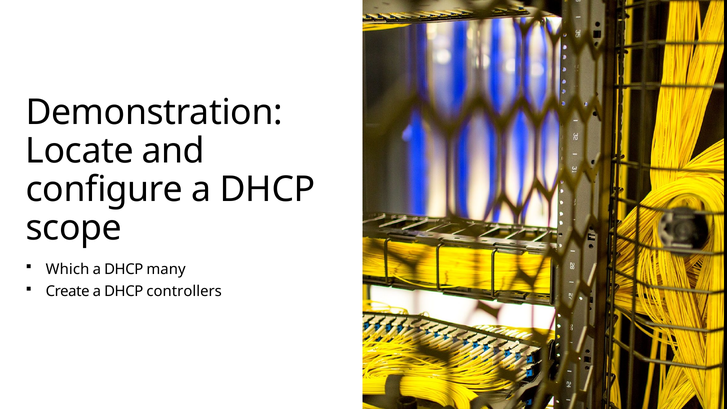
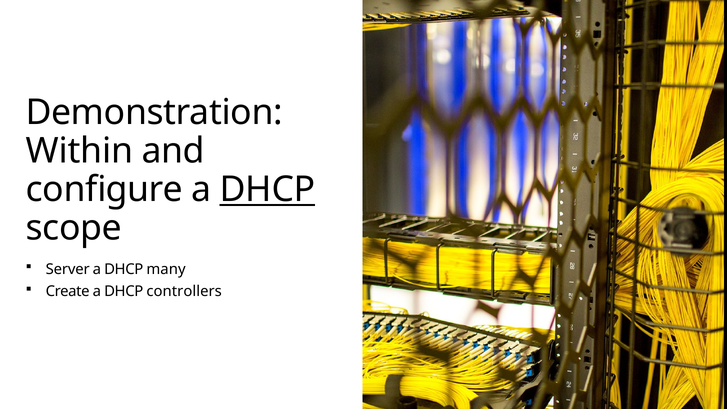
Locate: Locate -> Within
DHCP at (267, 190) underline: none -> present
Which: Which -> Server
